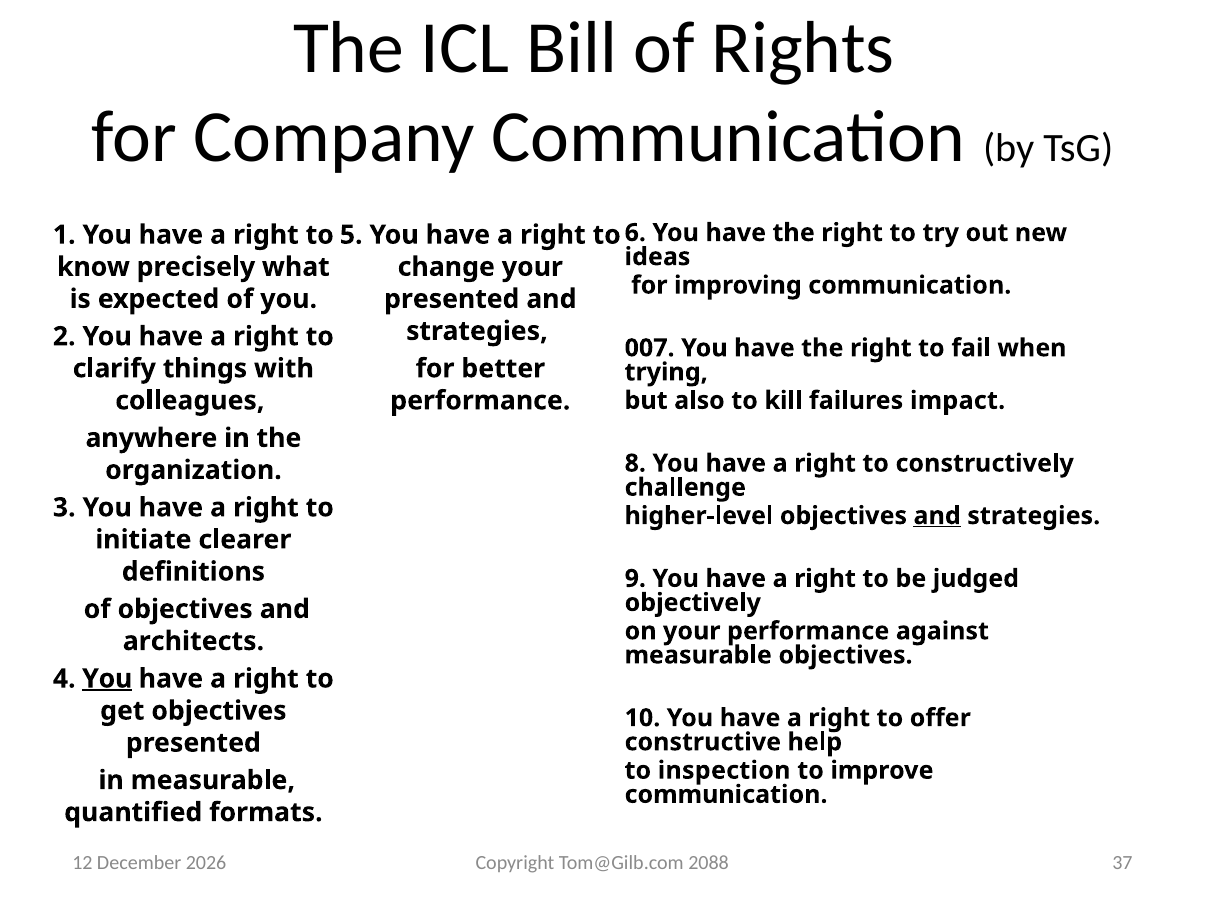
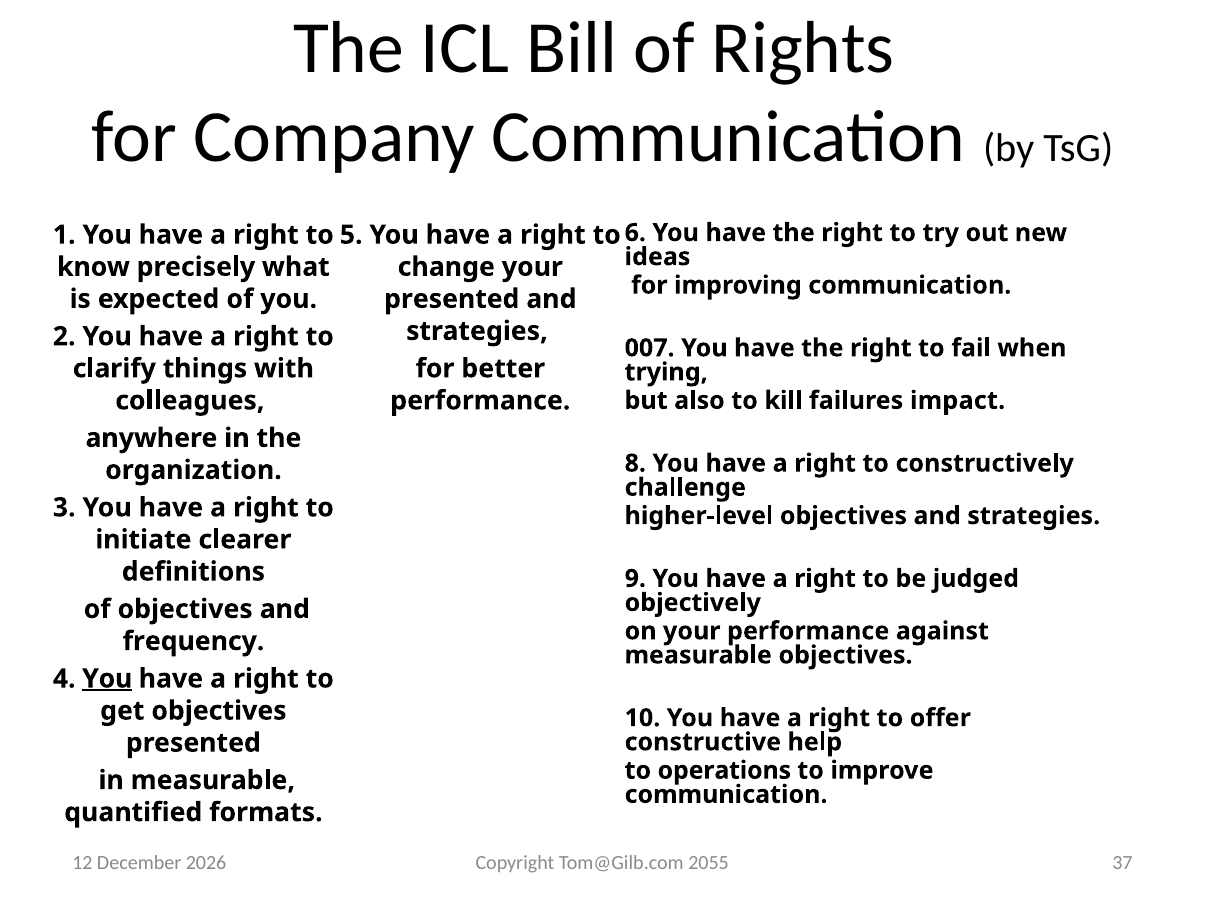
and at (937, 516) underline: present -> none
architects: architects -> frequency
inspection: inspection -> operations
2088: 2088 -> 2055
